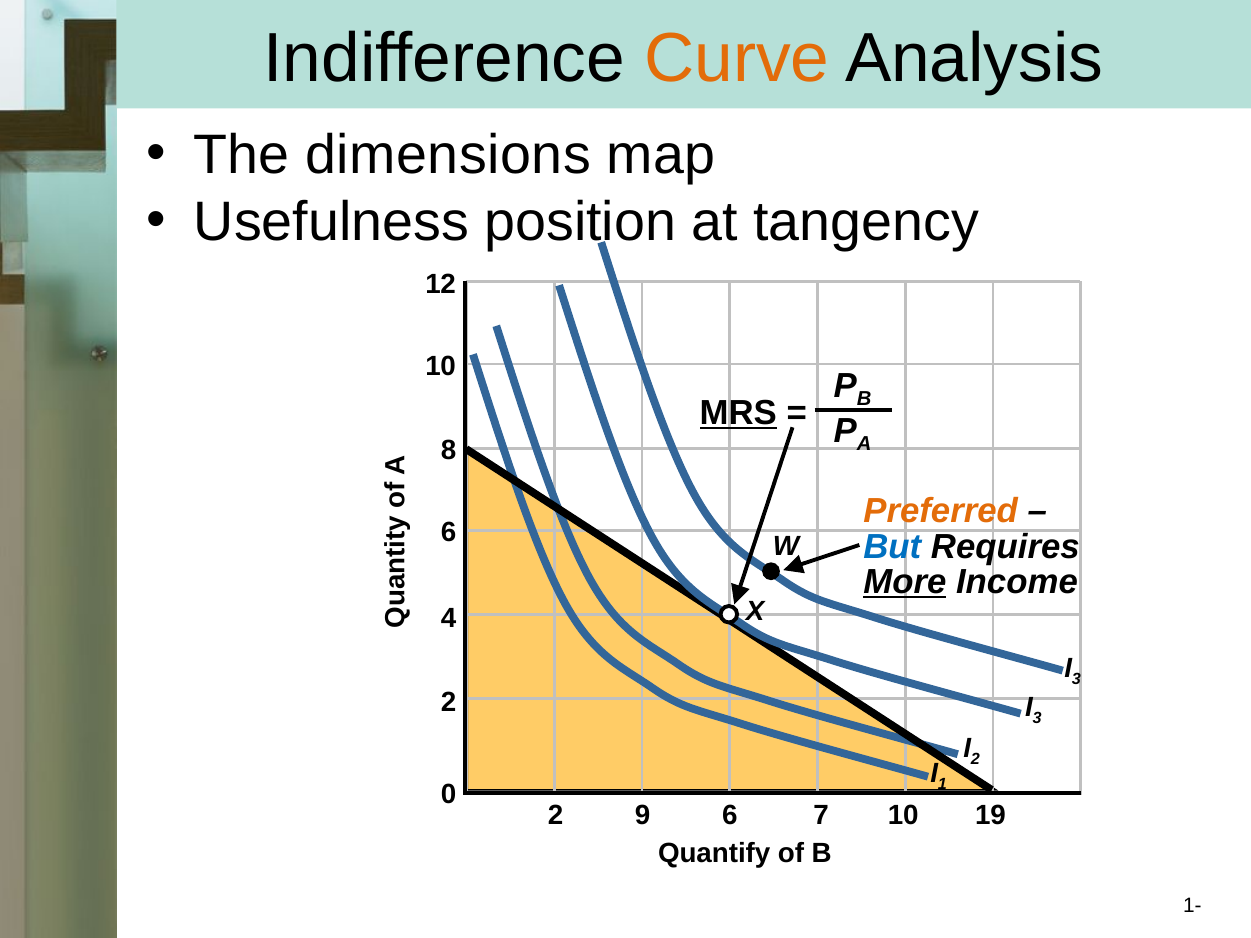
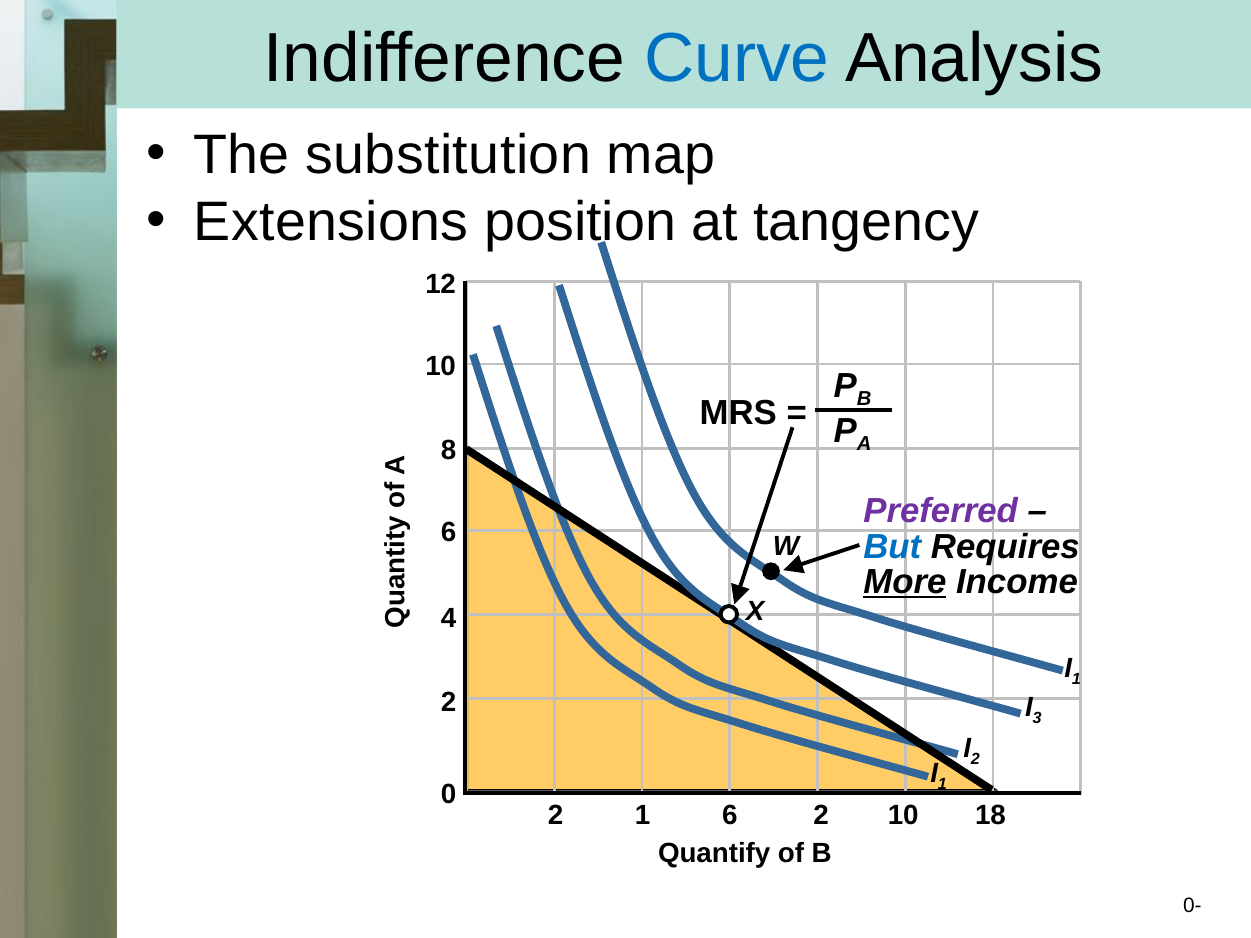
Curve colour: orange -> blue
dimensions: dimensions -> substitution
Usefulness: Usefulness -> Extensions
MRS underline: present -> none
Preferred colour: orange -> purple
3 at (1076, 680): 3 -> 1
2 9: 9 -> 1
6 7: 7 -> 2
19: 19 -> 18
1-: 1- -> 0-
